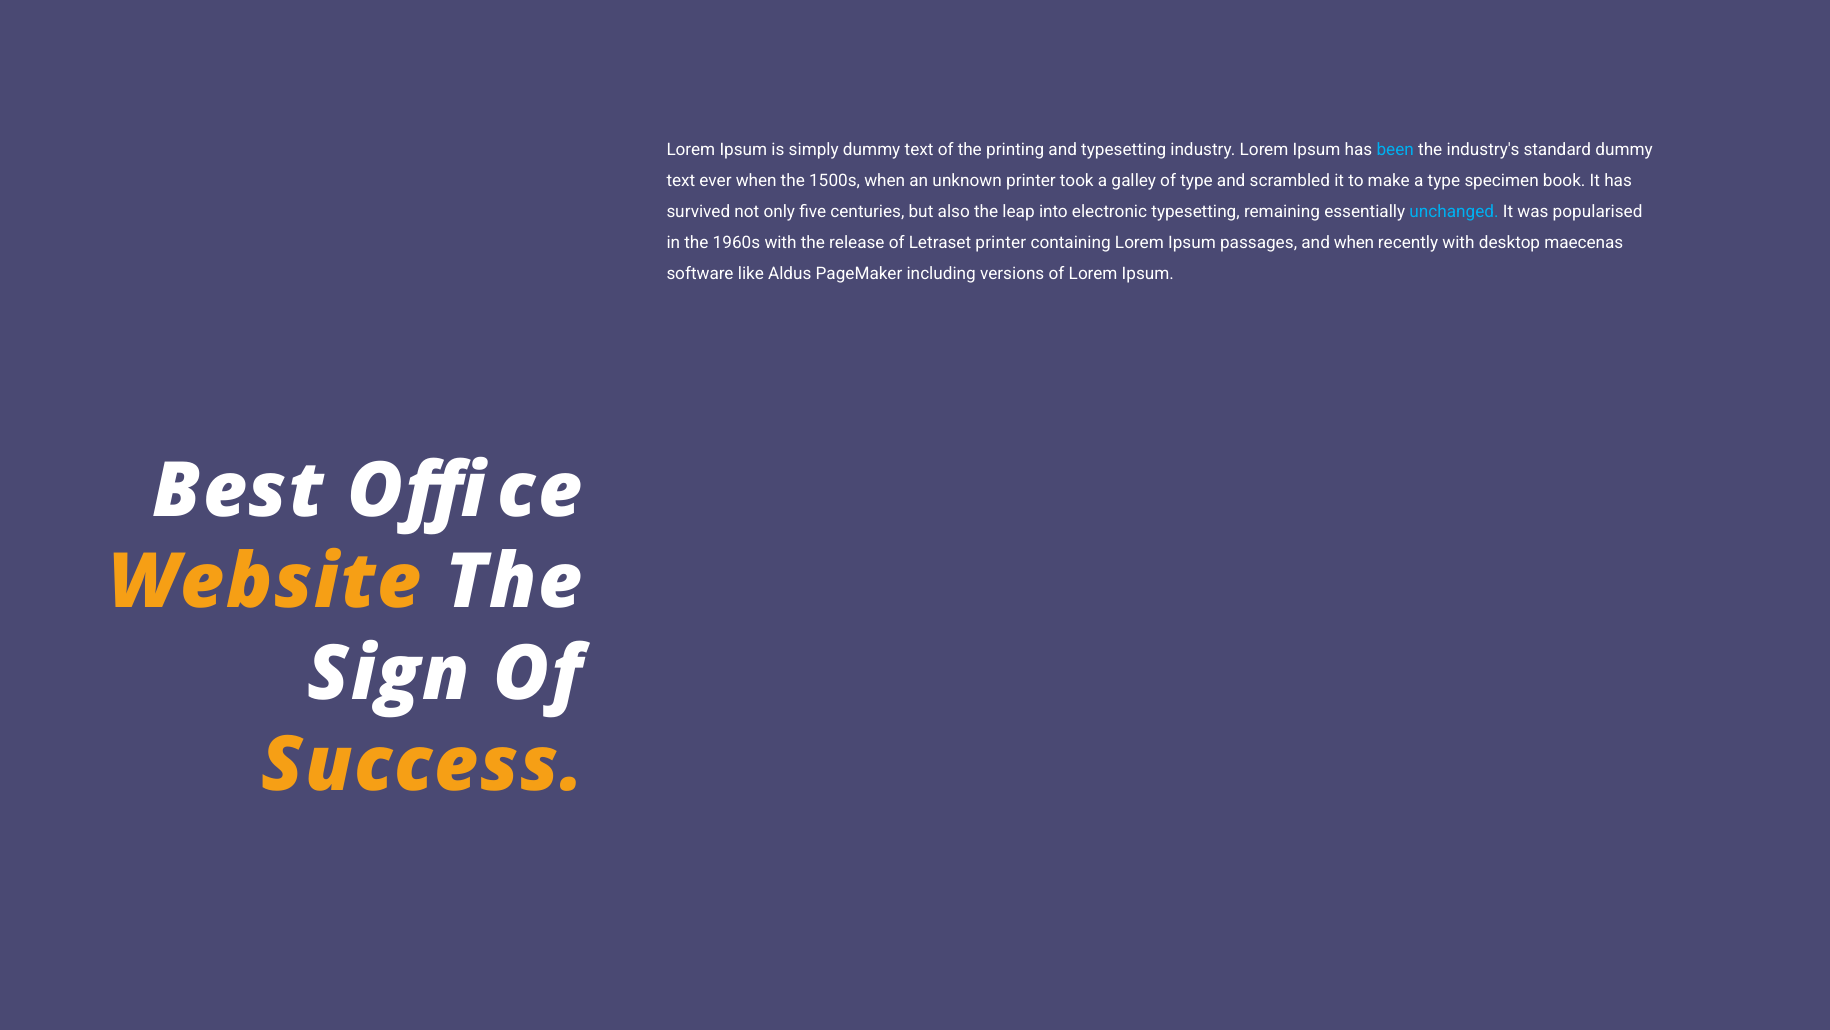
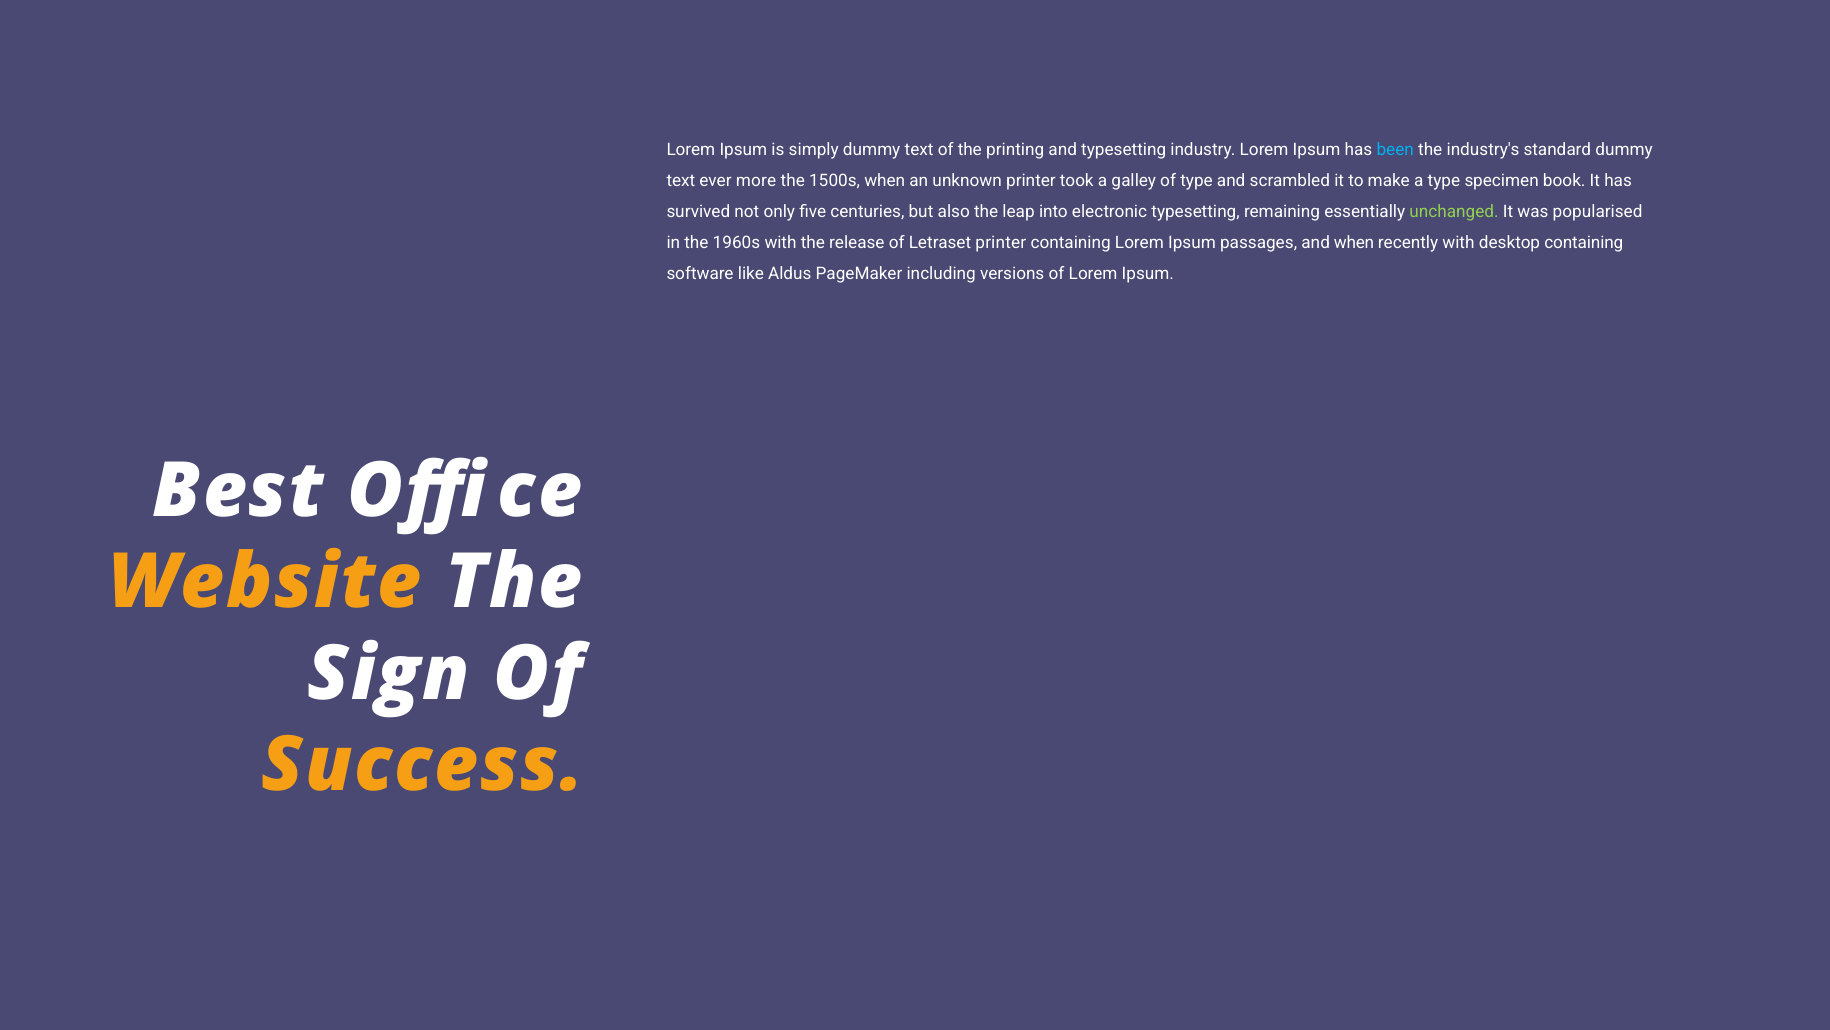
ever when: when -> more
unchanged colour: light blue -> light green
desktop maecenas: maecenas -> containing
